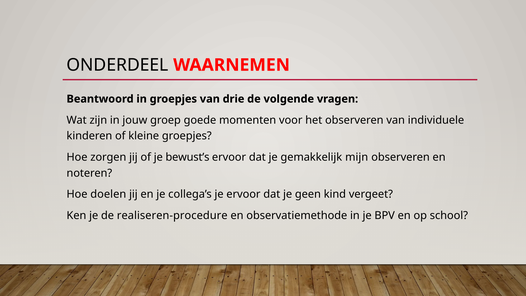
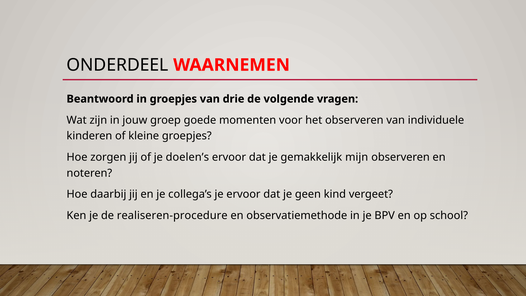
bewust’s: bewust’s -> doelen’s
doelen: doelen -> daarbij
